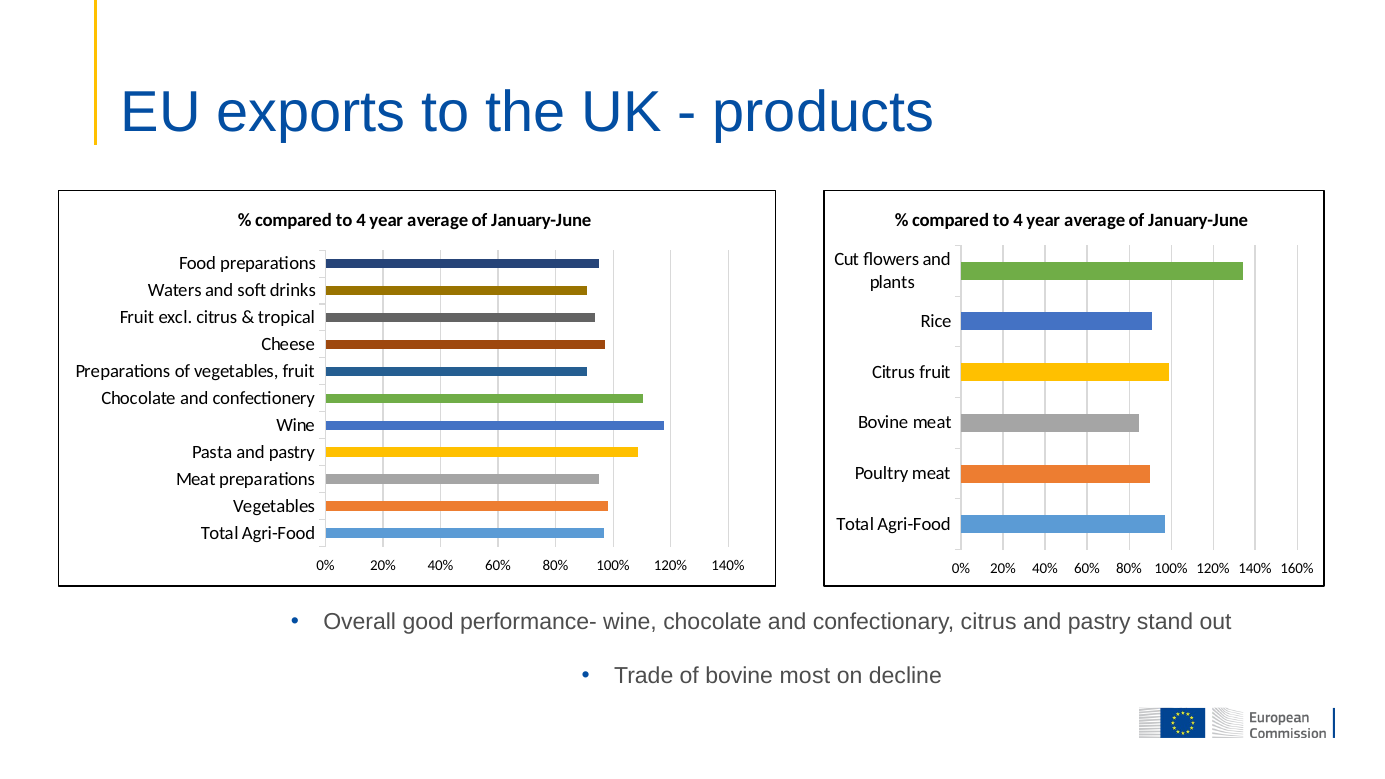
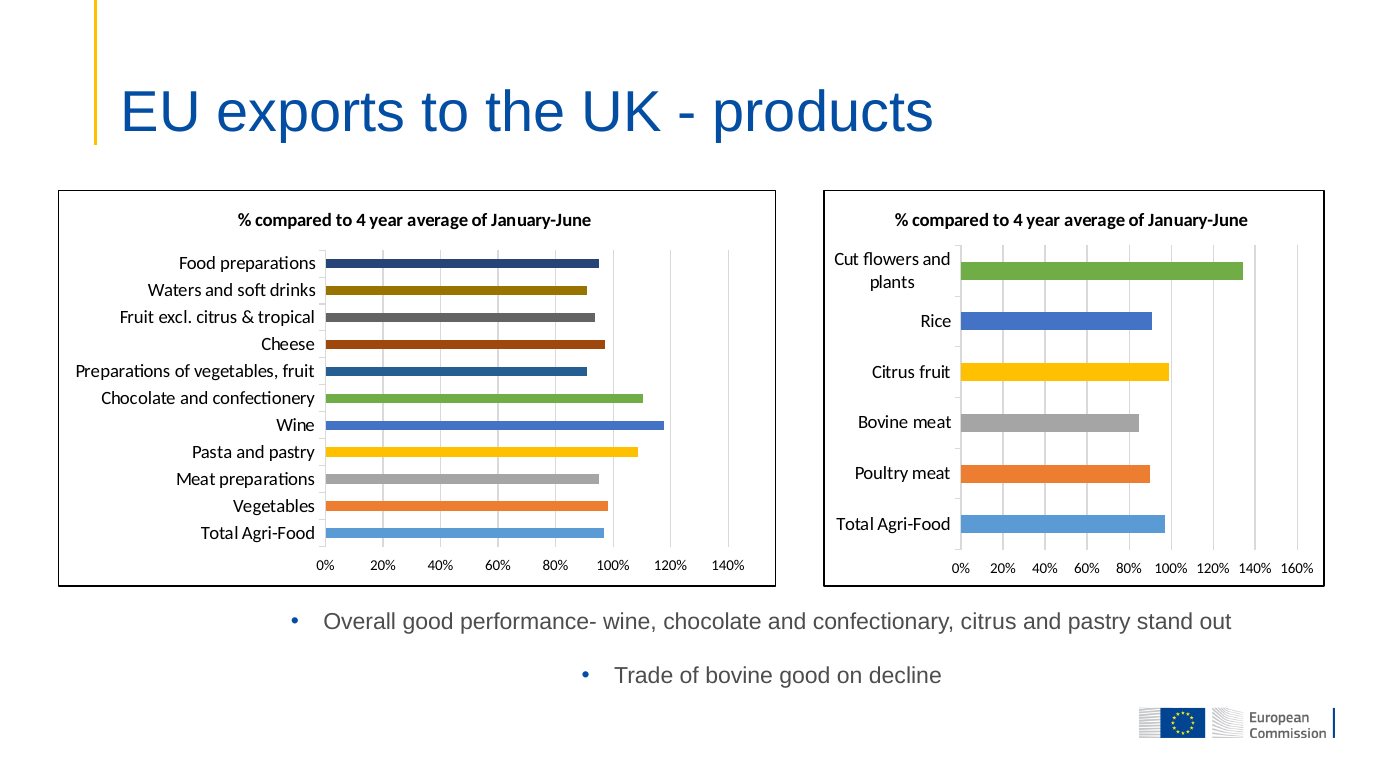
bovine most: most -> good
